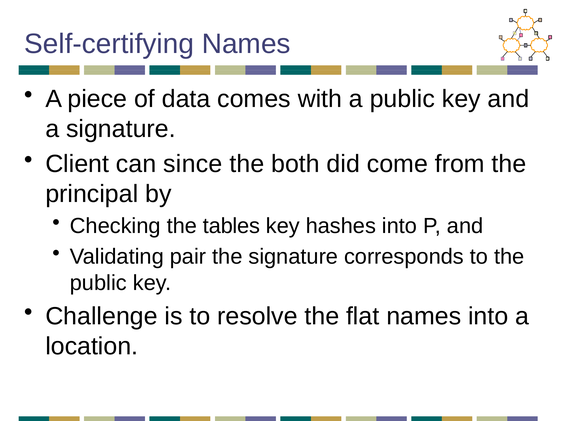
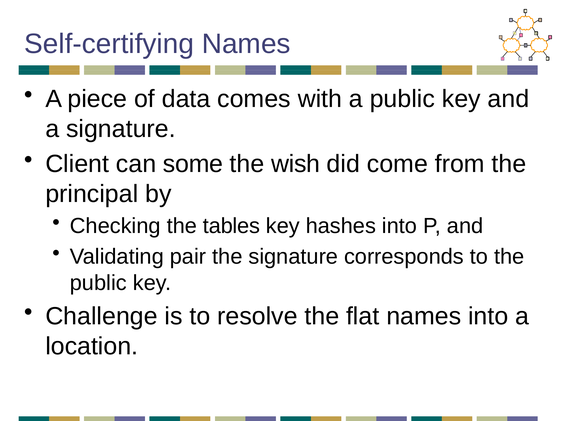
since: since -> some
both: both -> wish
